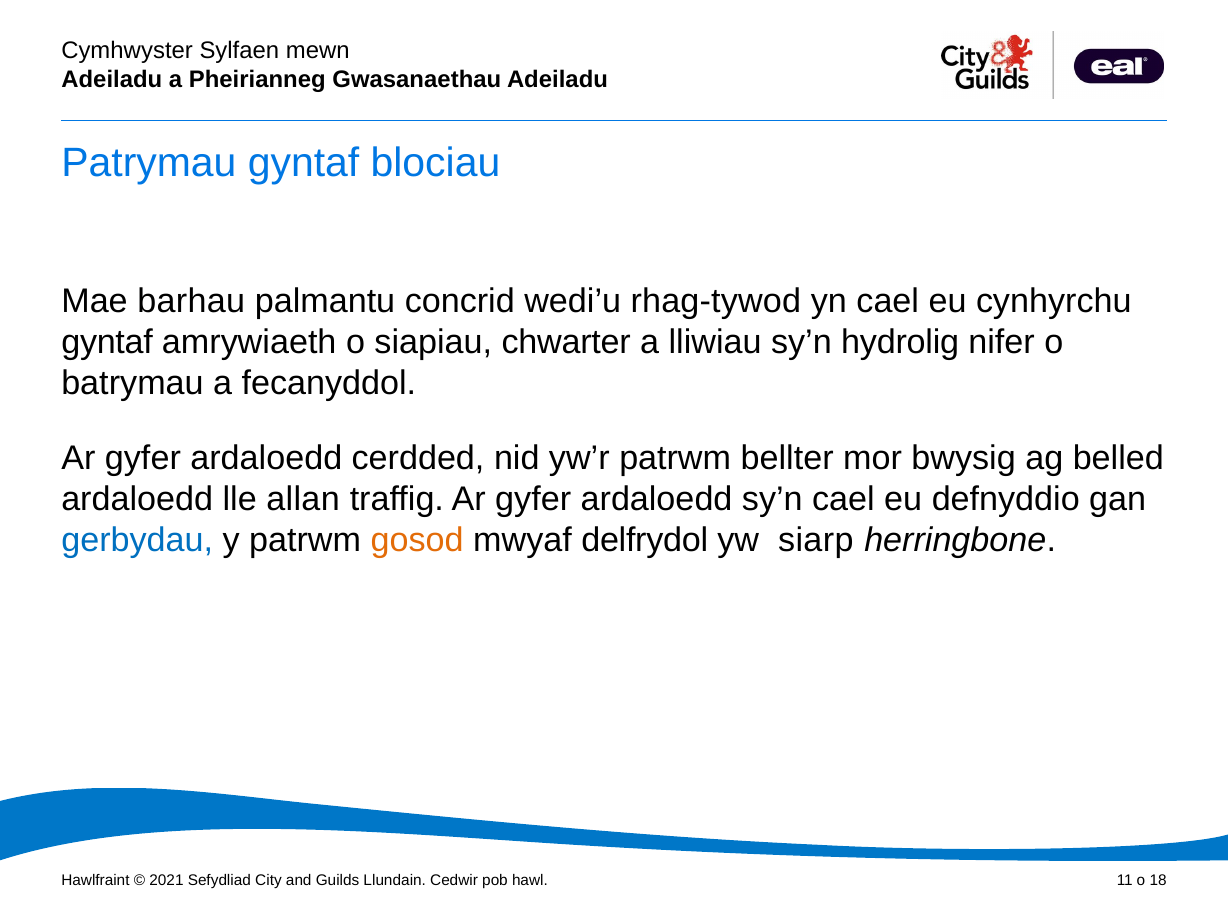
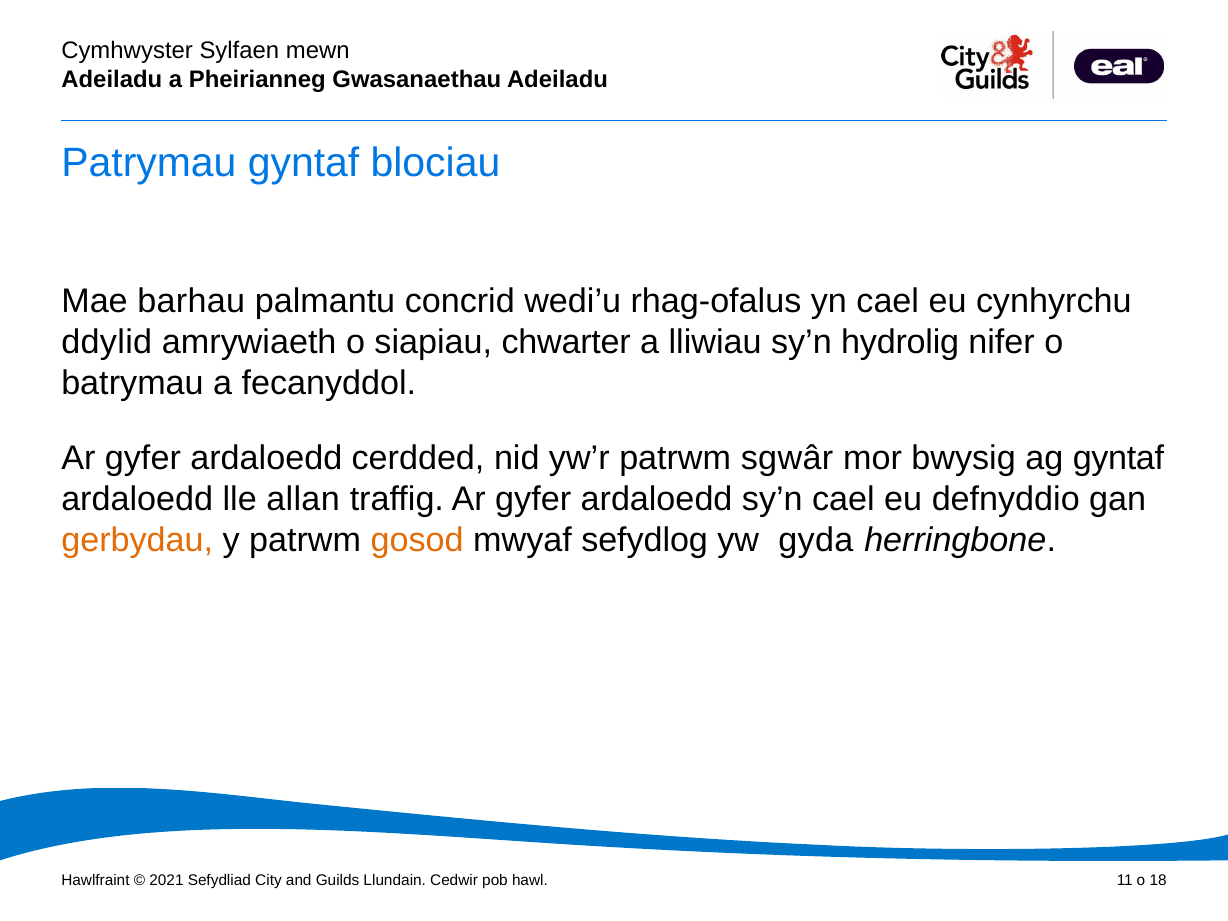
rhag-tywod: rhag-tywod -> rhag-ofalus
gyntaf at (107, 342): gyntaf -> ddylid
bellter: bellter -> sgwâr
ag belled: belled -> gyntaf
gerbydau colour: blue -> orange
delfrydol: delfrydol -> sefydlog
siarp: siarp -> gyda
